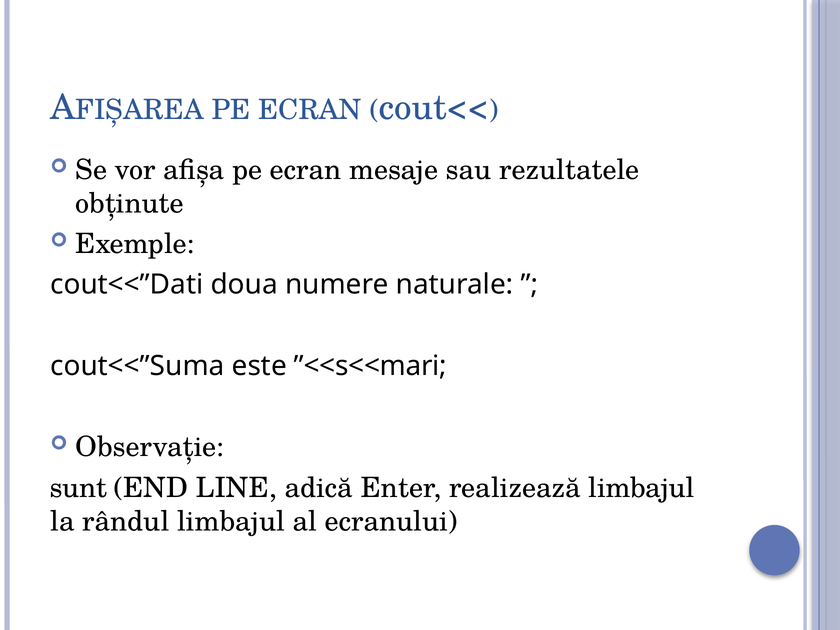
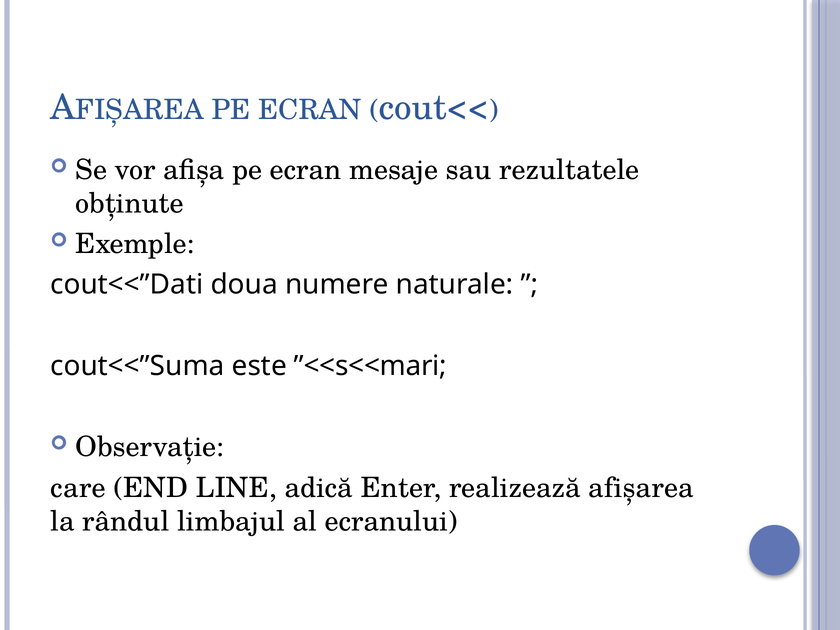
sunt: sunt -> care
realizează limbajul: limbajul -> afișarea
